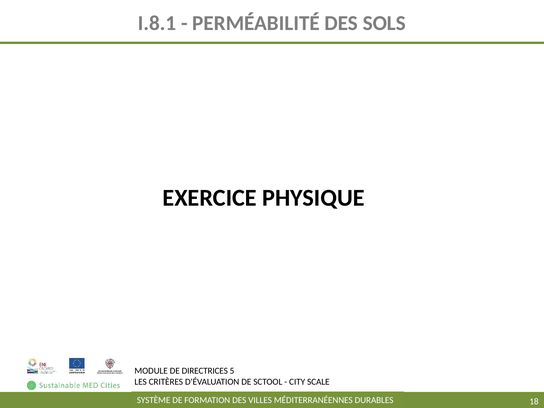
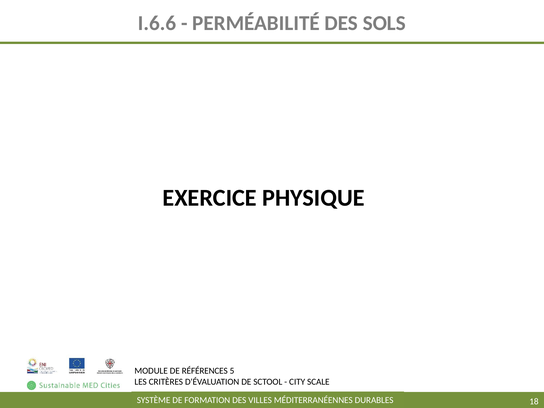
I.8.1: I.8.1 -> I.6.6
DIRECTRICES: DIRECTRICES -> RÉFÉRENCES
